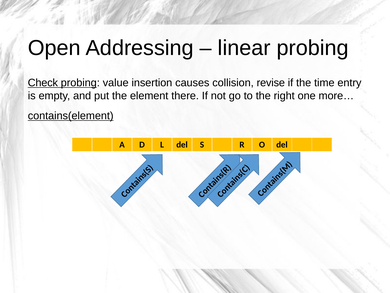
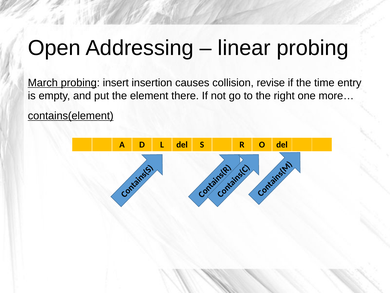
Check: Check -> March
value: value -> insert
